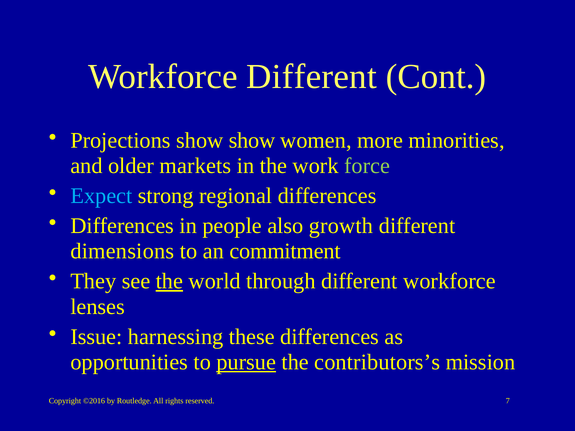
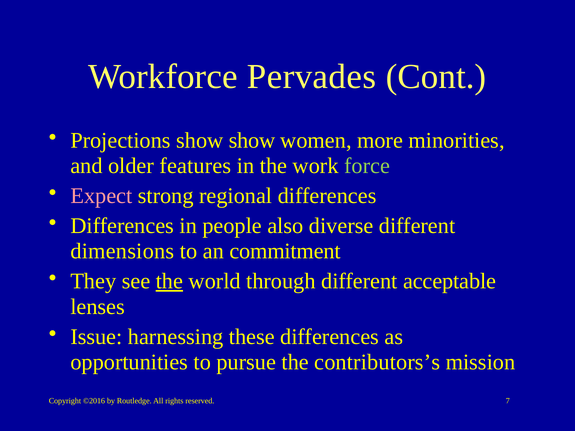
Workforce Different: Different -> Pervades
markets: markets -> features
Expect colour: light blue -> pink
growth: growth -> diverse
different workforce: workforce -> acceptable
pursue underline: present -> none
